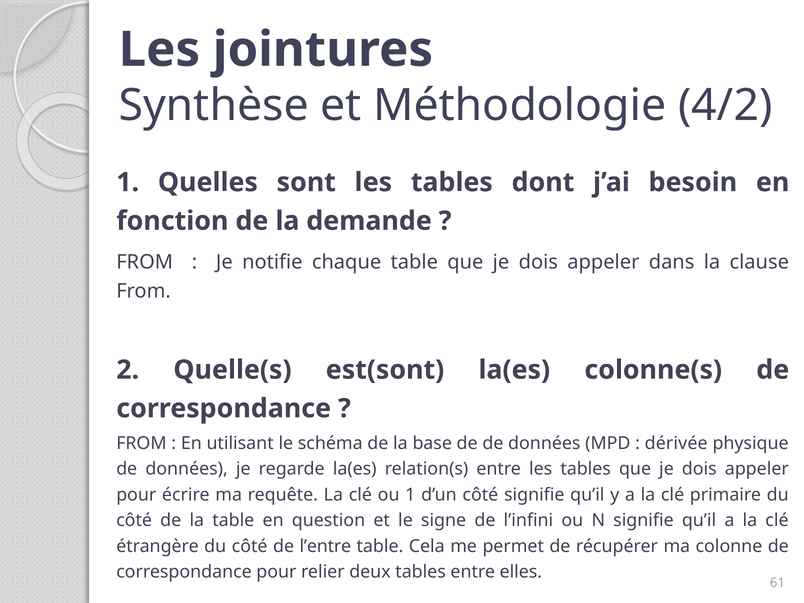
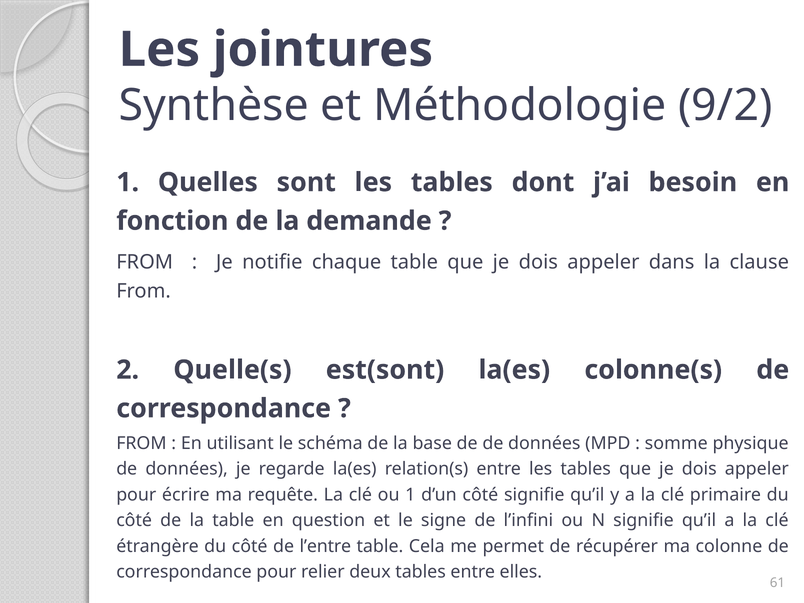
4/2: 4/2 -> 9/2
dérivée: dérivée -> somme
